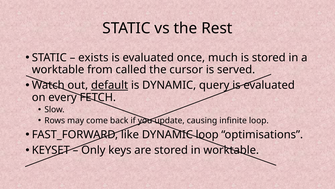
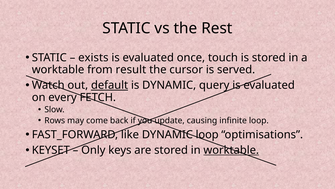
much: much -> touch
called: called -> result
worktable at (231, 150) underline: none -> present
